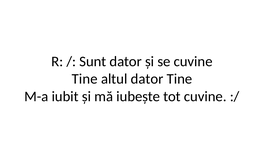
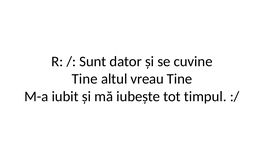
altul dator: dator -> vreau
tot cuvine: cuvine -> timpul
